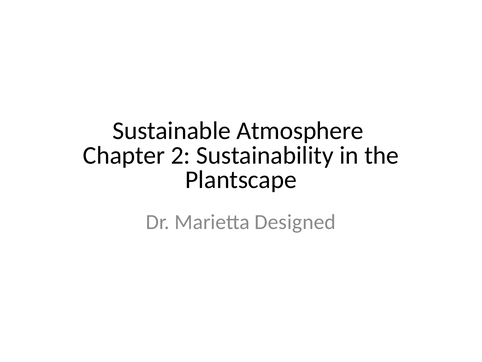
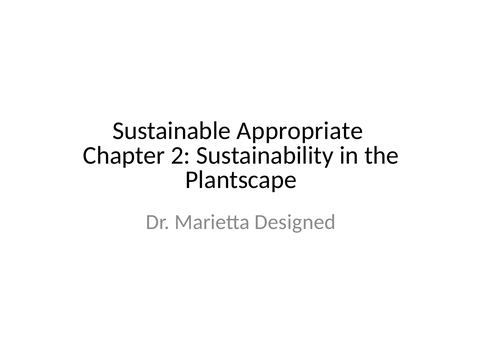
Atmosphere: Atmosphere -> Appropriate
